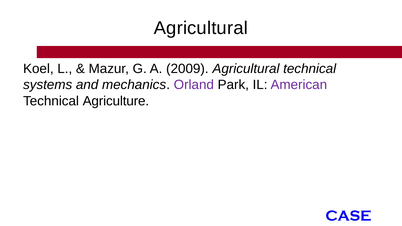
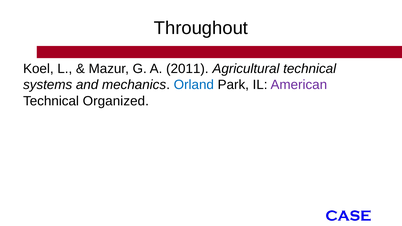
Agricultural at (201, 28): Agricultural -> Throughout
2009: 2009 -> 2011
Orland colour: purple -> blue
Agriculture: Agriculture -> Organized
